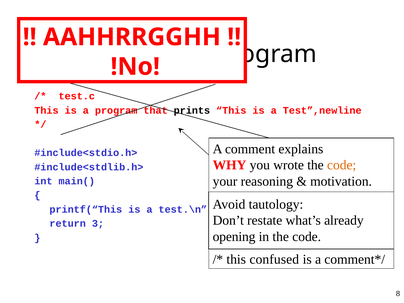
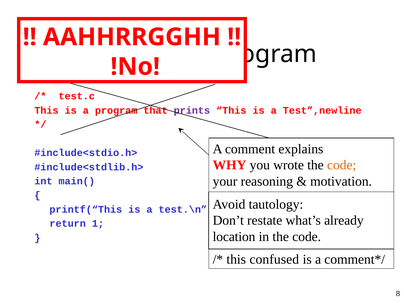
prints colour: black -> purple
3: 3 -> 1
opening: opening -> location
